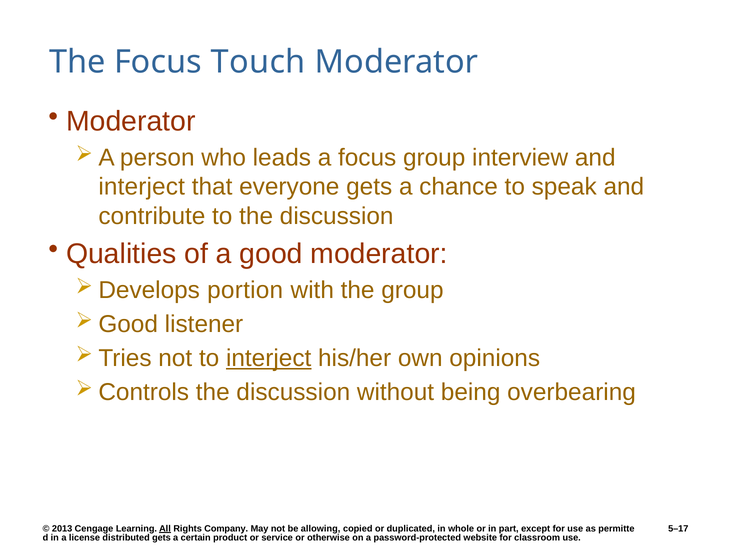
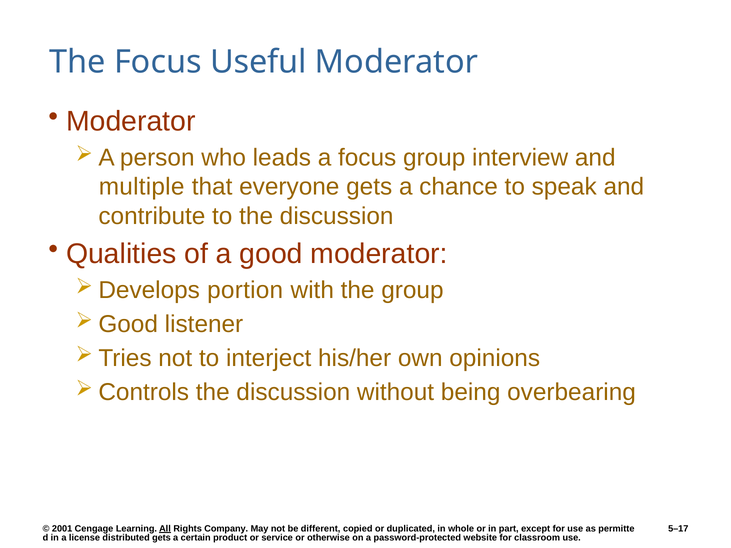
Touch: Touch -> Useful
interject at (142, 187): interject -> multiple
interject at (269, 358) underline: present -> none
2013: 2013 -> 2001
allowing: allowing -> different
